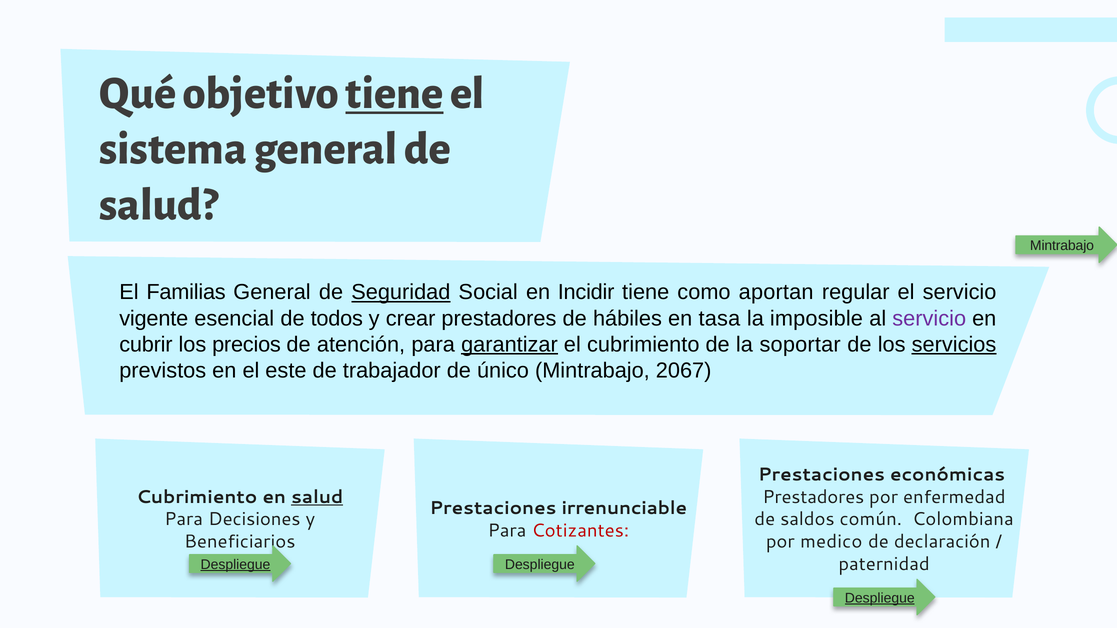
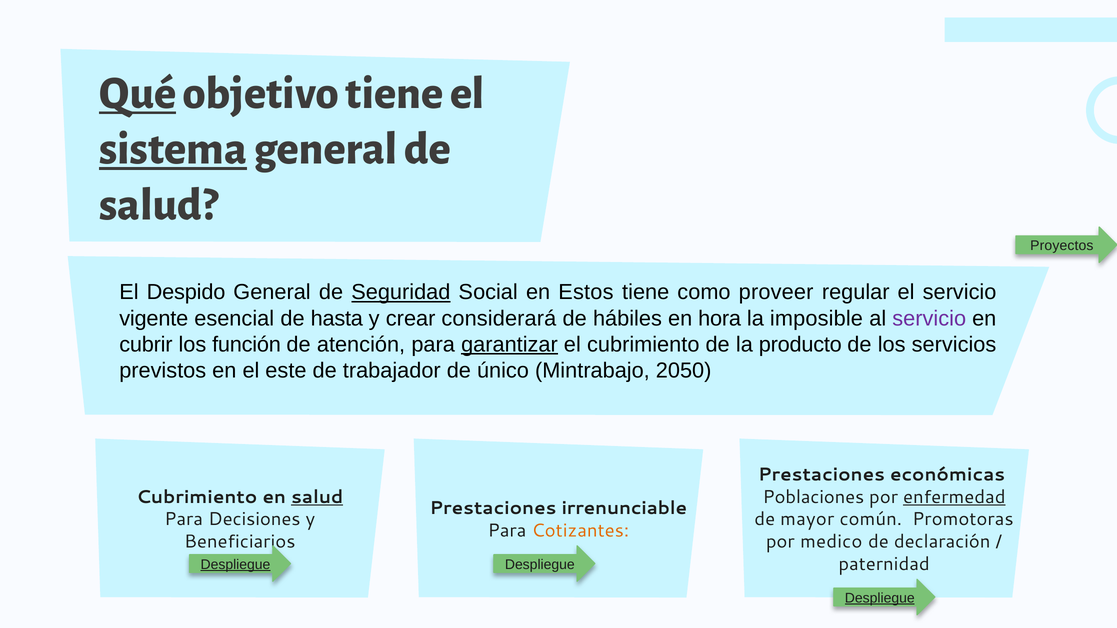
Qué underline: none -> present
tiene at (394, 93) underline: present -> none
sistema underline: none -> present
Mintrabajo at (1062, 246): Mintrabajo -> Proyectos
Familias: Familias -> Despido
Incidir: Incidir -> Estos
aportan: aportan -> proveer
todos: todos -> hasta
crear prestadores: prestadores -> considerará
tasa: tasa -> hora
precios: precios -> función
soportar: soportar -> producto
servicios underline: present -> none
2067: 2067 -> 2050
Prestadores at (813, 497): Prestadores -> Poblaciones
enfermedad underline: none -> present
saldos: saldos -> mayor
Colombiana: Colombiana -> Promotoras
Cotizantes colour: red -> orange
